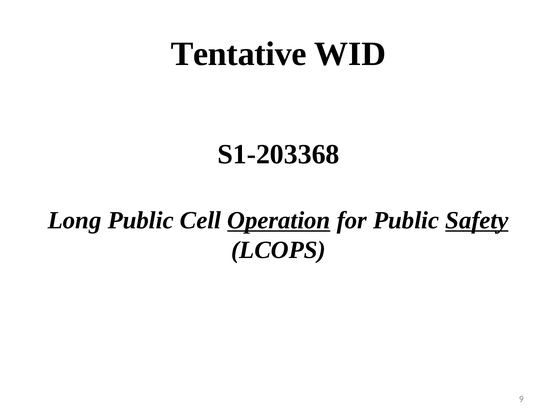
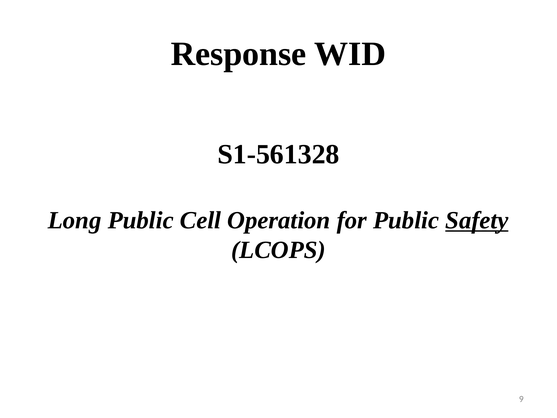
Tentative: Tentative -> Response
S1-203368: S1-203368 -> S1-561328
Operation underline: present -> none
